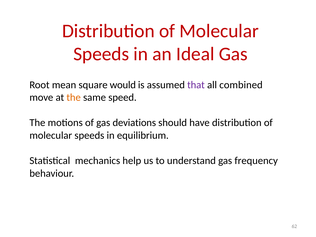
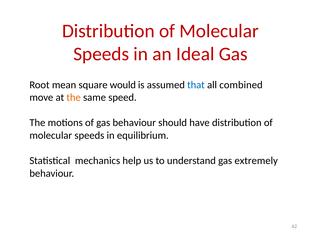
that colour: purple -> blue
gas deviations: deviations -> behaviour
frequency: frequency -> extremely
